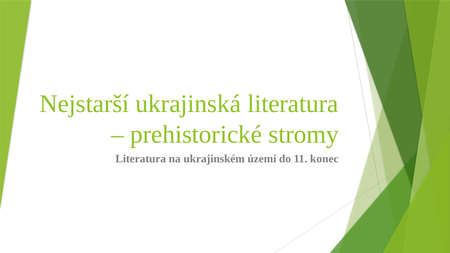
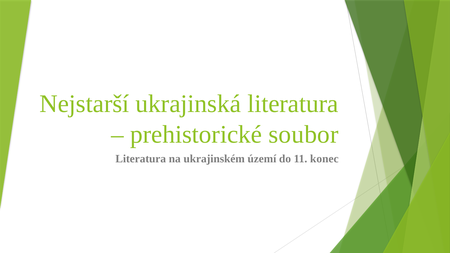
stromy: stromy -> soubor
